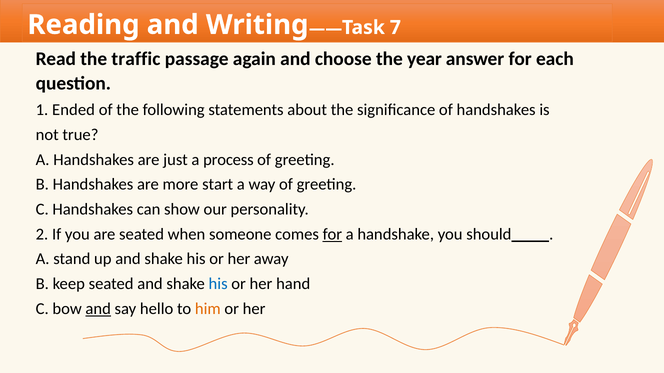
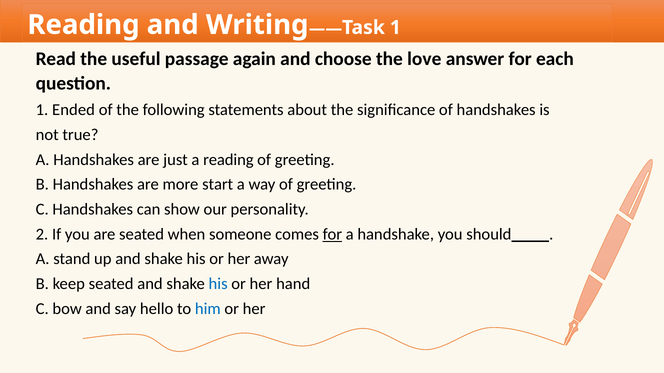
7 at (395, 28): 7 -> 1
traffic: traffic -> useful
year: year -> love
a process: process -> reading
and at (98, 309) underline: present -> none
him colour: orange -> blue
